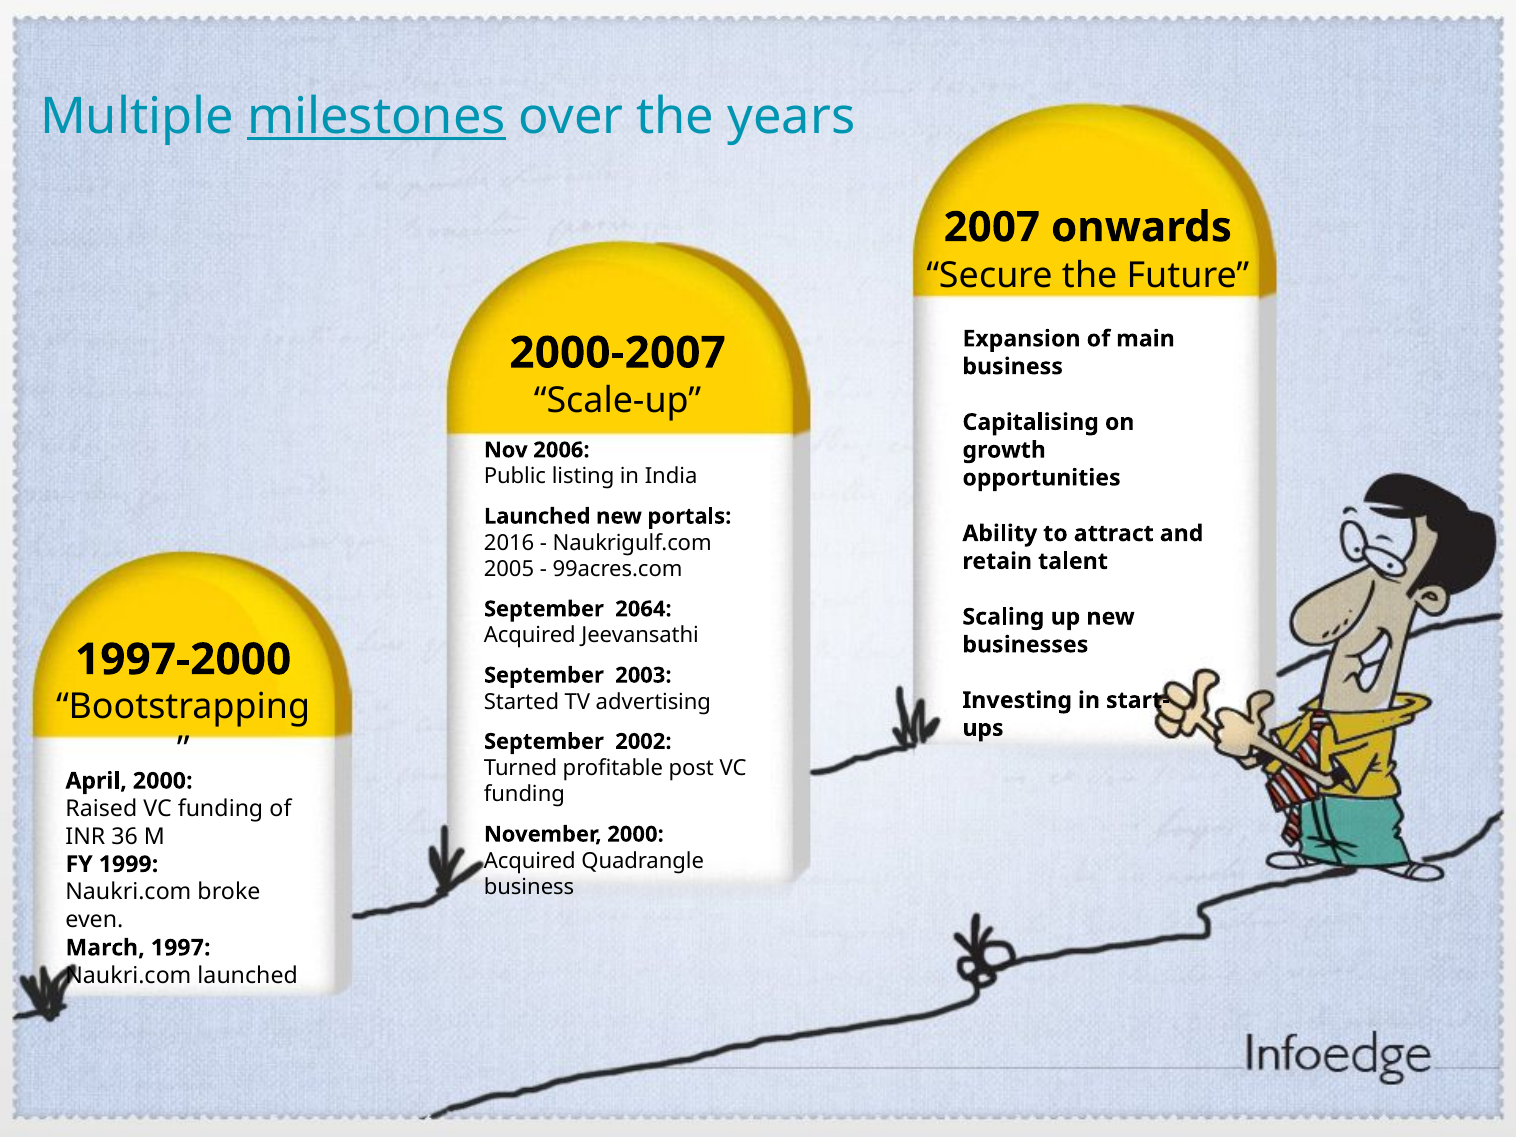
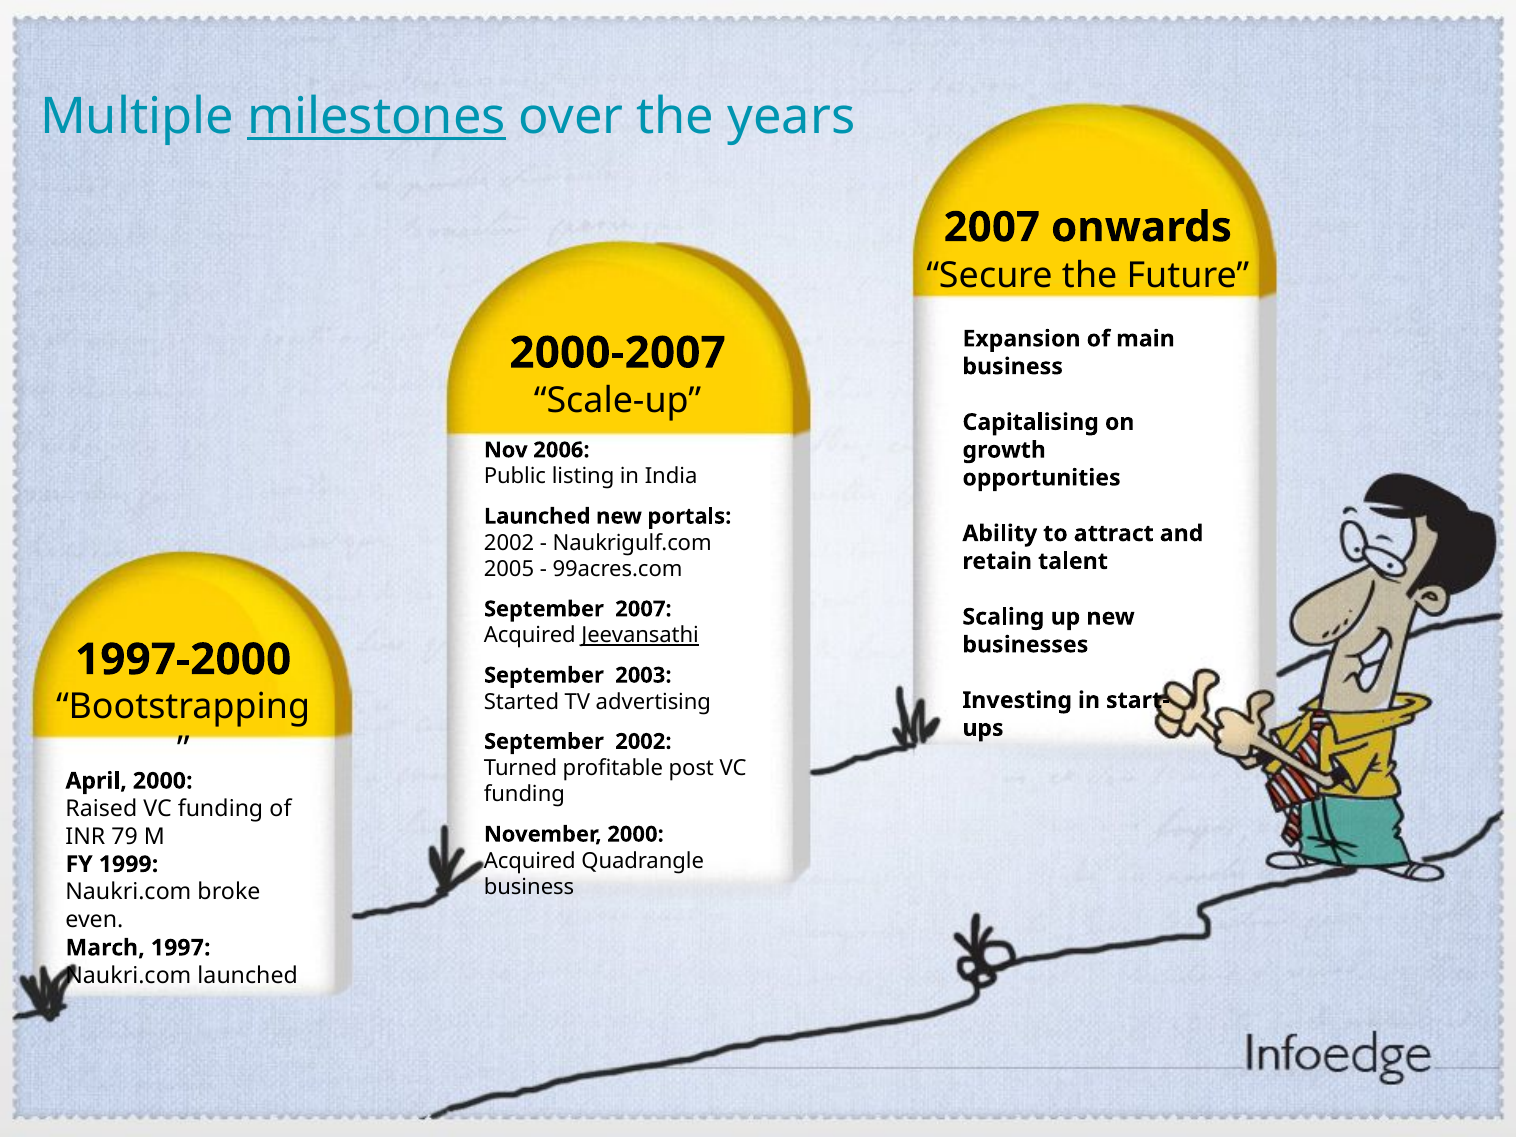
2016 at (509, 543): 2016 -> 2002
September 2064: 2064 -> 2007
Jeevansathi underline: none -> present
36: 36 -> 79
